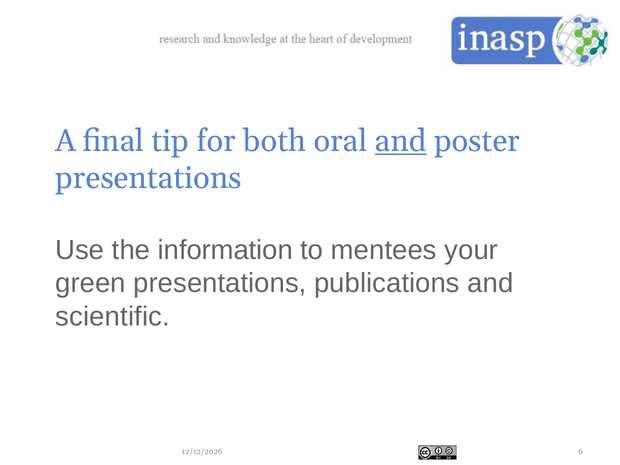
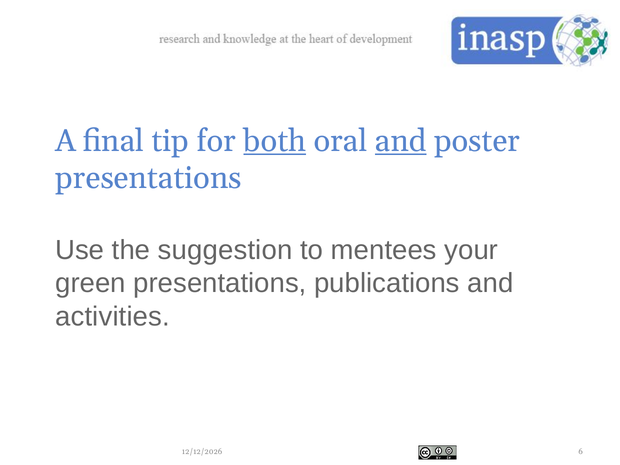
both underline: none -> present
information: information -> suggestion
scientific: scientific -> activities
